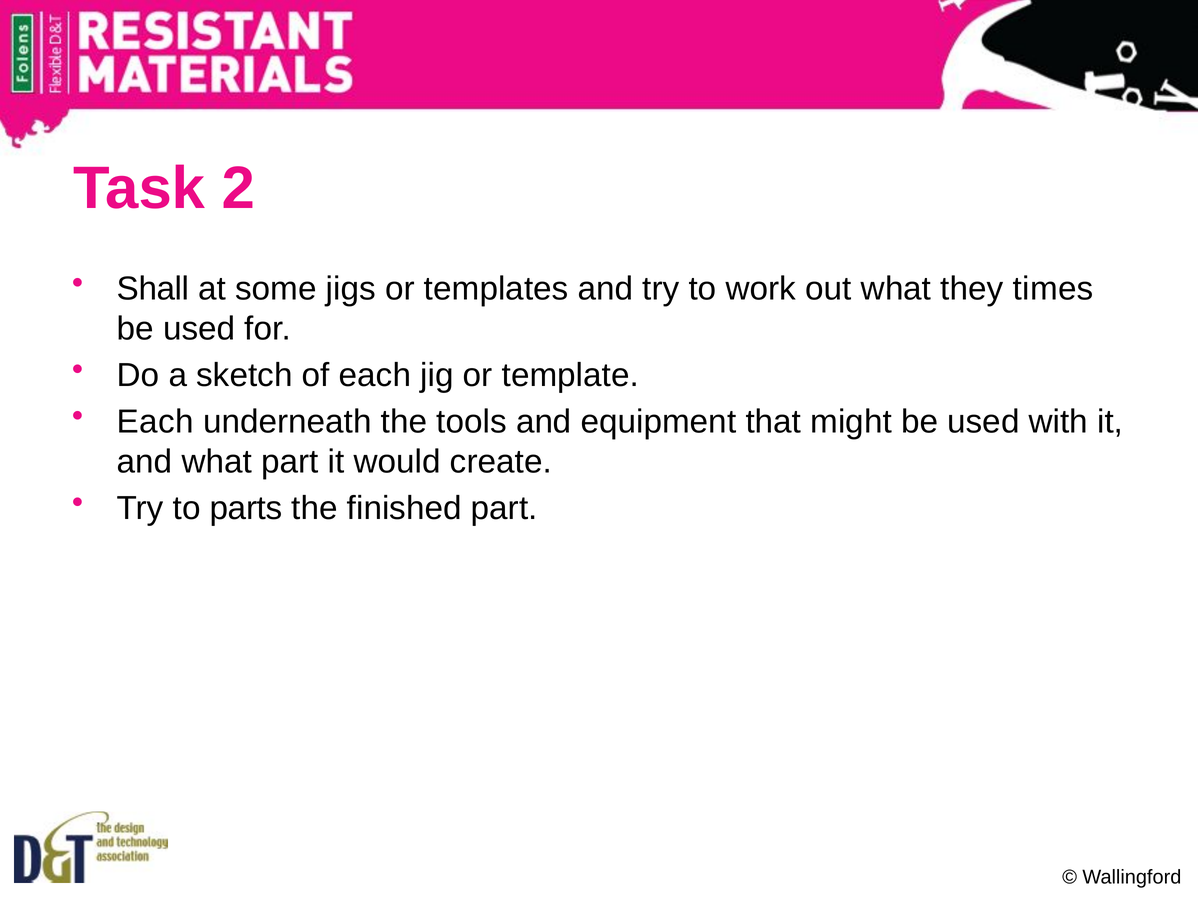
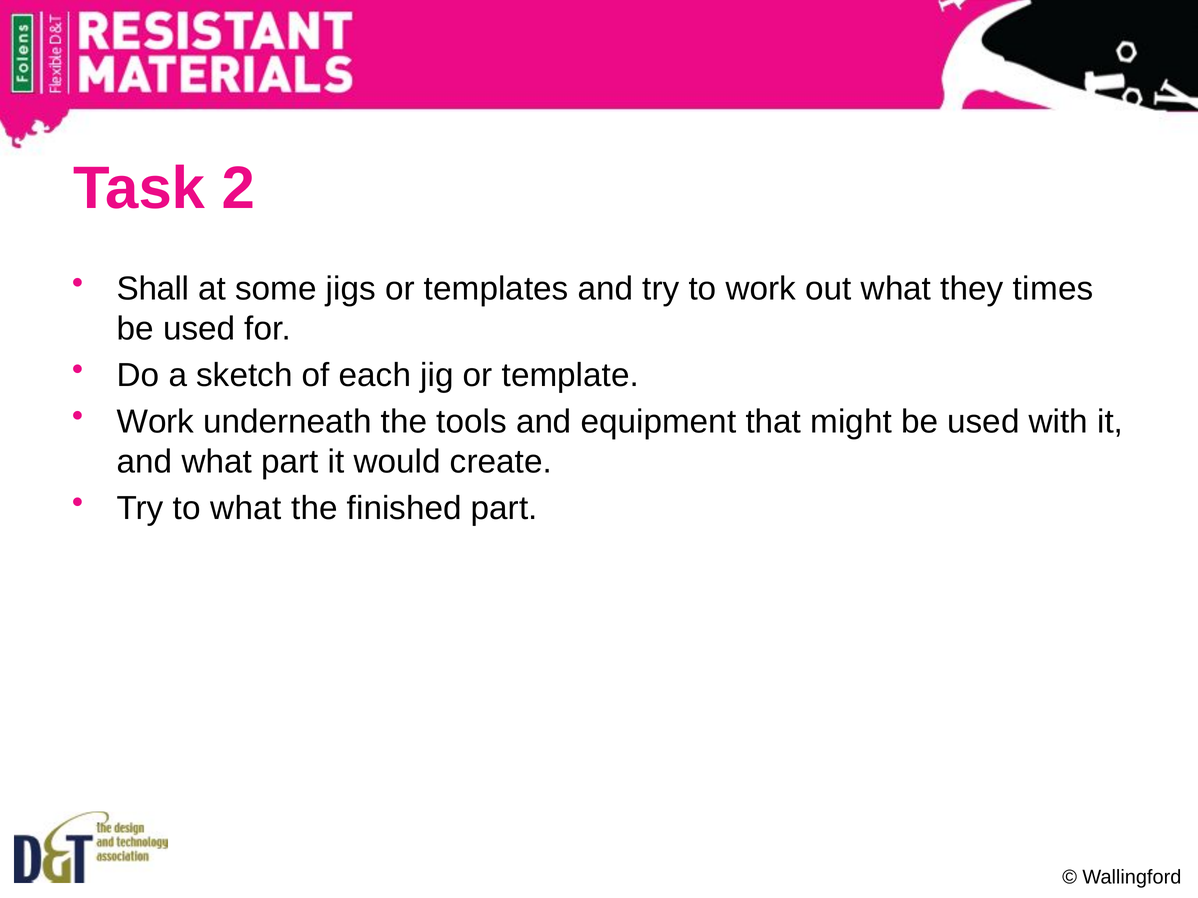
Each at (155, 422): Each -> Work
to parts: parts -> what
